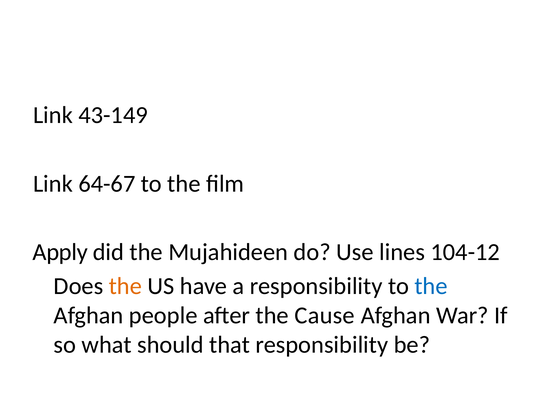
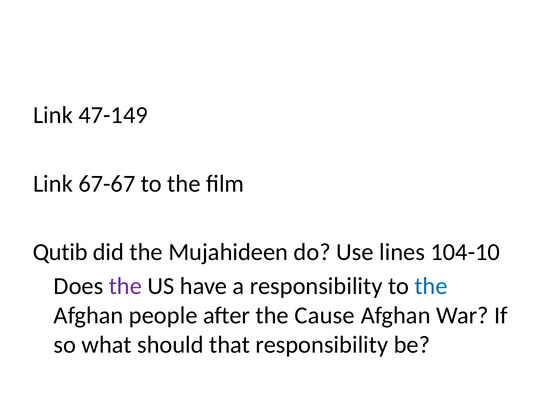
43-149: 43-149 -> 47-149
64-67: 64-67 -> 67-67
Apply: Apply -> Qutib
104-12: 104-12 -> 104-10
the at (125, 287) colour: orange -> purple
